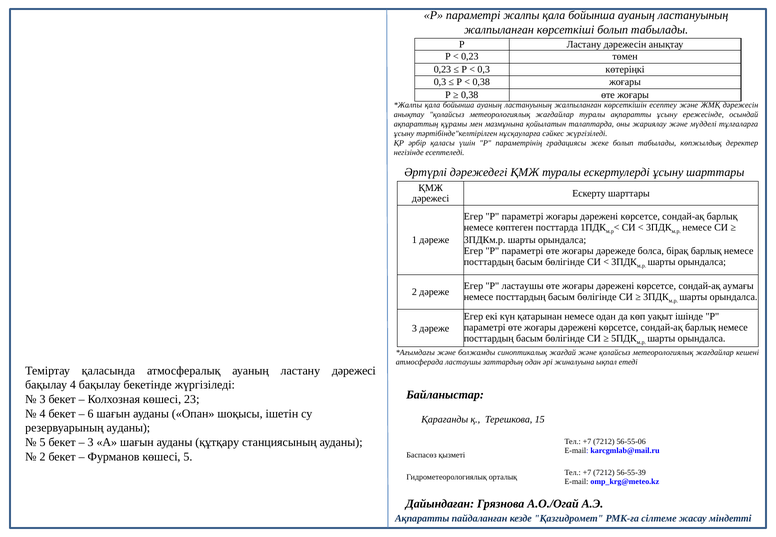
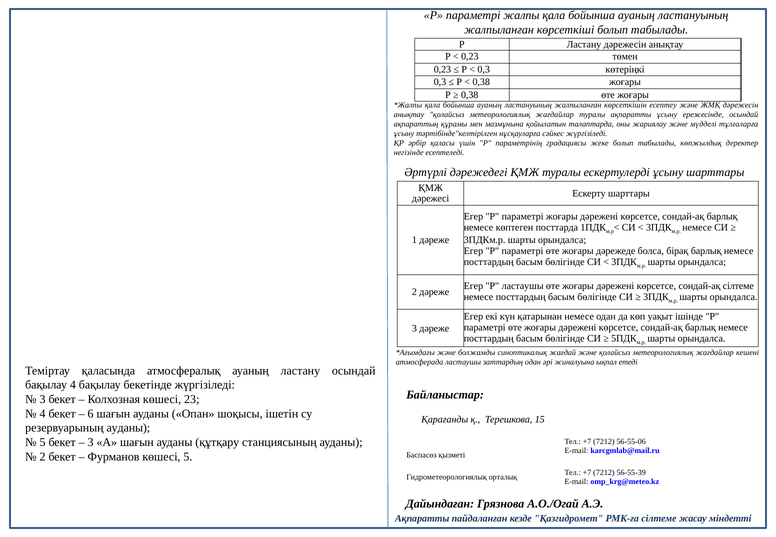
сондай-ақ аумағы: аумағы -> сілтеме
ластану дәрежесі: дәрежесі -> осындай
